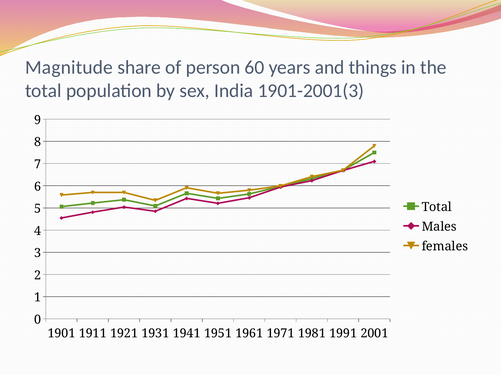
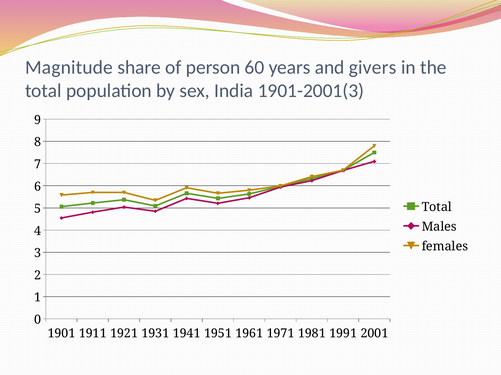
things: things -> givers
